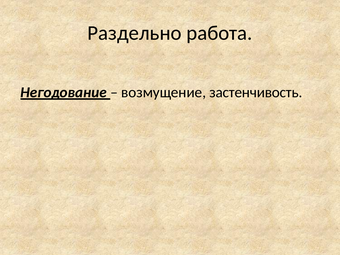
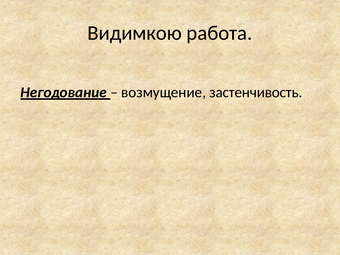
Раздельно: Раздельно -> Видимкою
